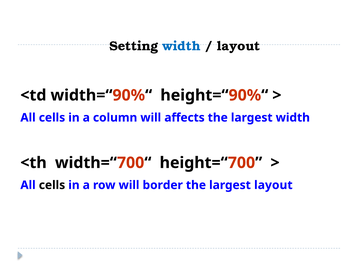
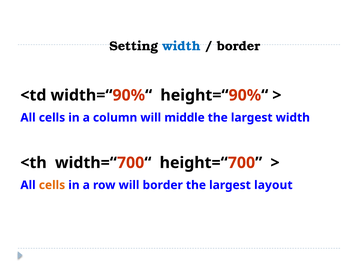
layout at (239, 46): layout -> border
affects: affects -> middle
cells at (52, 185) colour: black -> orange
